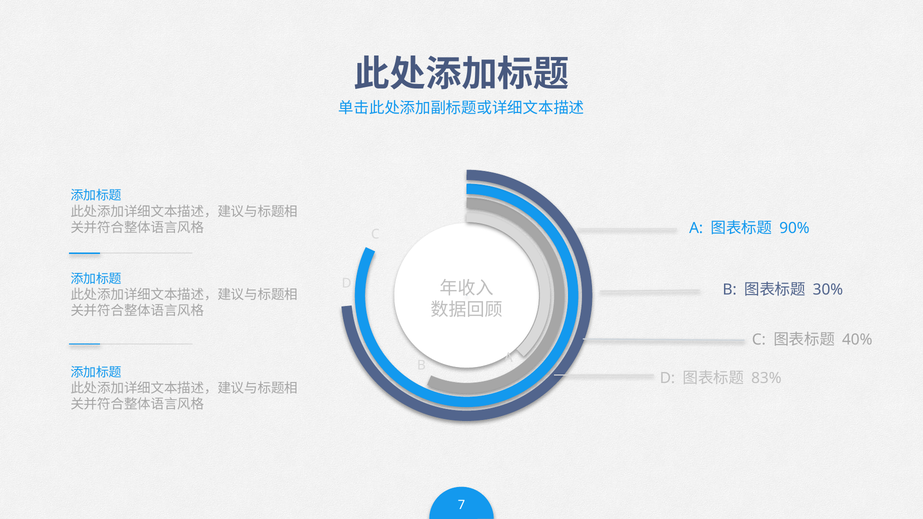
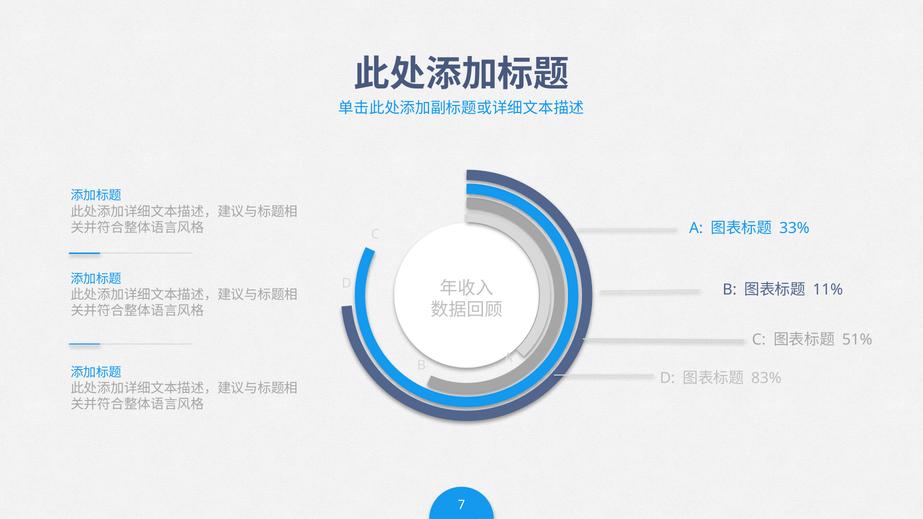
90%: 90% -> 33%
30%: 30% -> 11%
40%: 40% -> 51%
